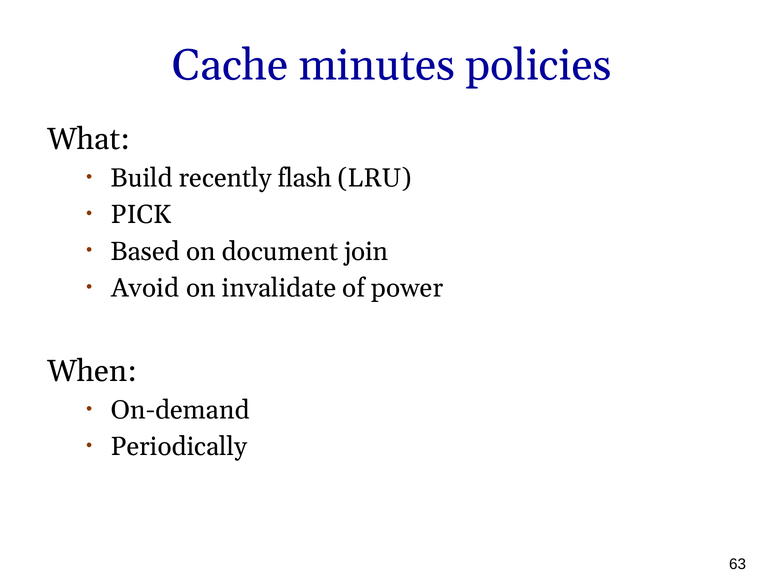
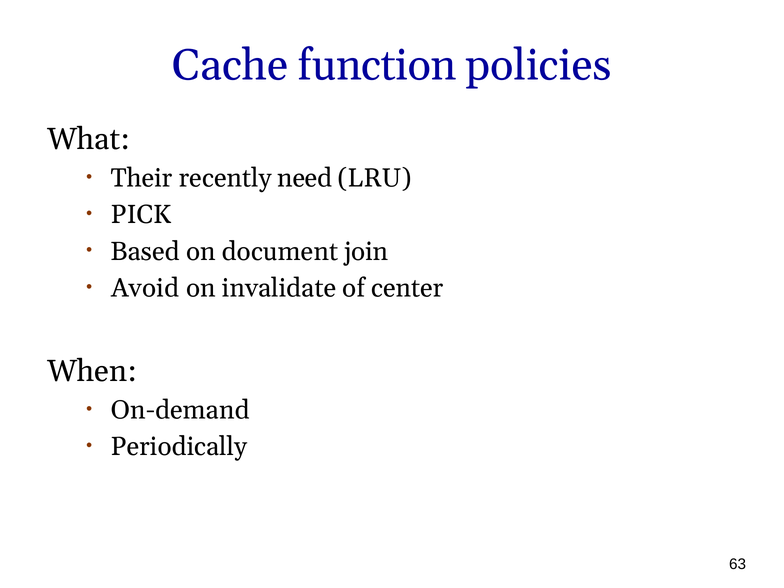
minutes: minutes -> function
Build: Build -> Their
flash: flash -> need
power: power -> center
